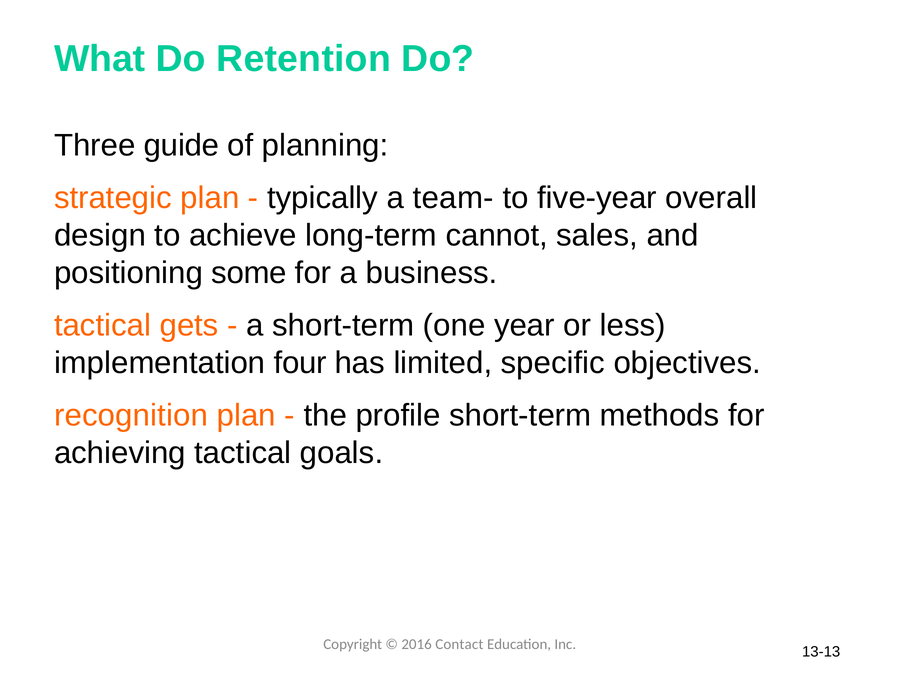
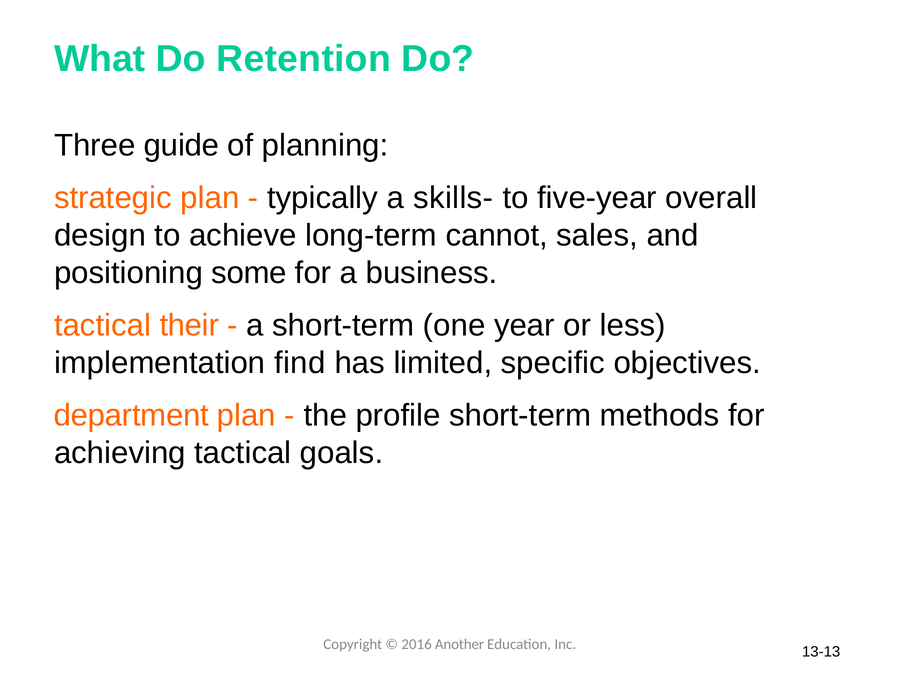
team-: team- -> skills-
gets: gets -> their
four: four -> find
recognition: recognition -> department
Contact: Contact -> Another
